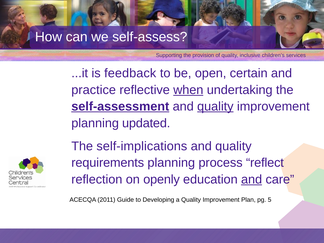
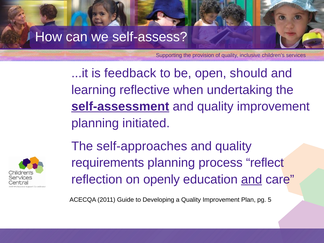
certain: certain -> should
practice: practice -> learning
when underline: present -> none
quality at (215, 107) underline: present -> none
updated: updated -> initiated
self-implications: self-implications -> self-approaches
